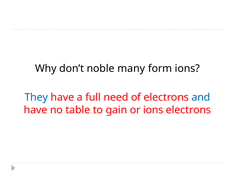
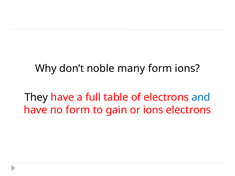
They colour: blue -> black
need: need -> table
no table: table -> form
